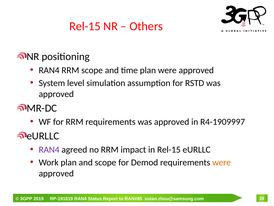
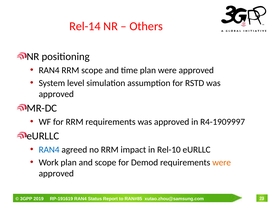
Rel-15 at (85, 26): Rel-15 -> Rel-14
RAN4 at (49, 149) colour: purple -> blue
in Rel-15: Rel-15 -> Rel-10
